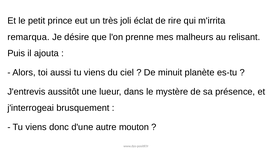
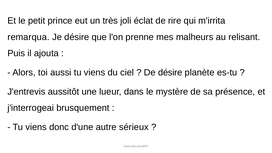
De minuit: minuit -> désire
mouton: mouton -> sérieux
